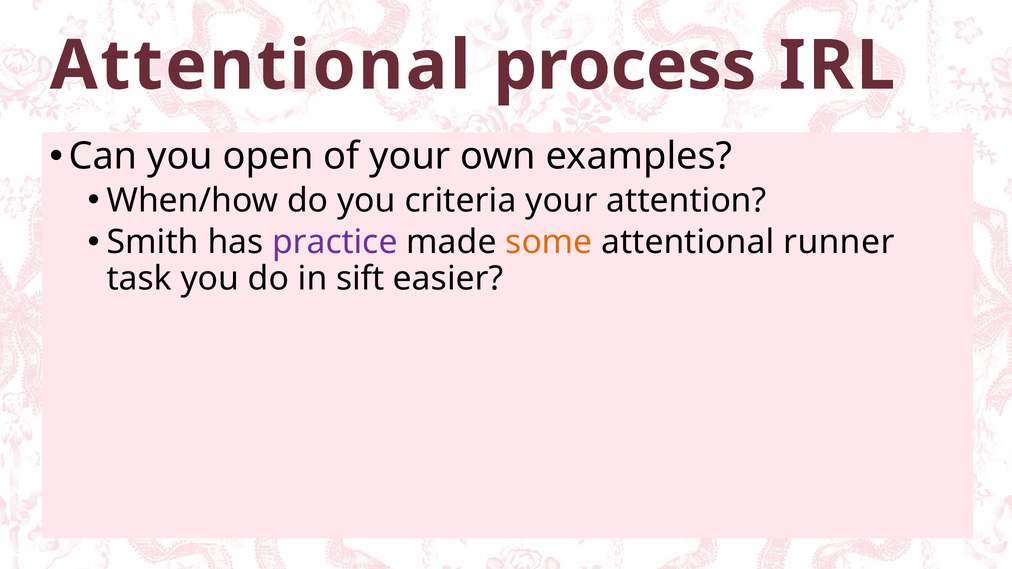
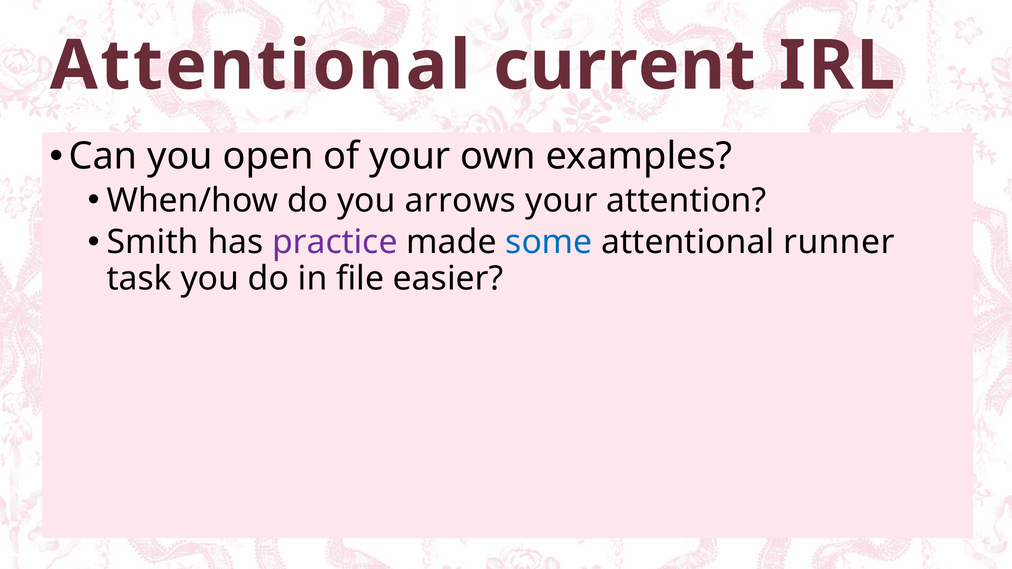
process: process -> current
criteria: criteria -> arrows
some colour: orange -> blue
sift: sift -> file
